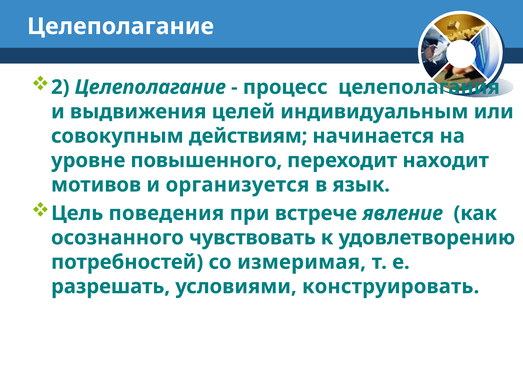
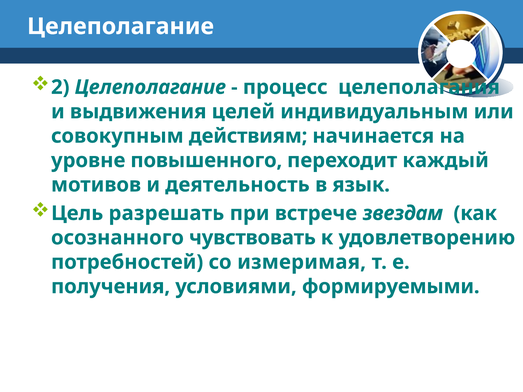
находит: находит -> каждый
организуется: организуется -> деятельность
поведения: поведения -> разрешать
явление: явление -> звездам
разрешать: разрешать -> получения
конструировать: конструировать -> формируемыми
